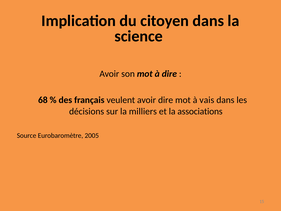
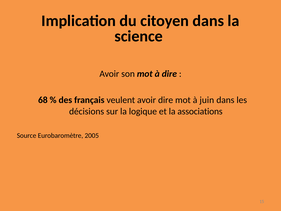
vais: vais -> juin
milliers: milliers -> logique
